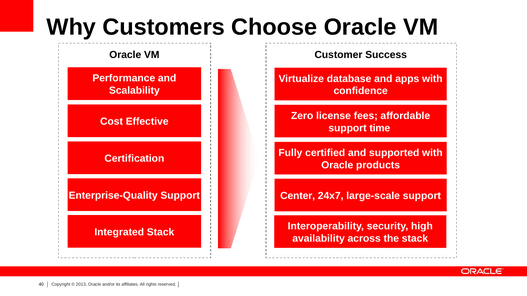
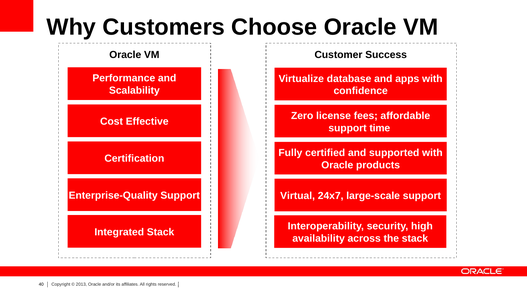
Center: Center -> Virtual
